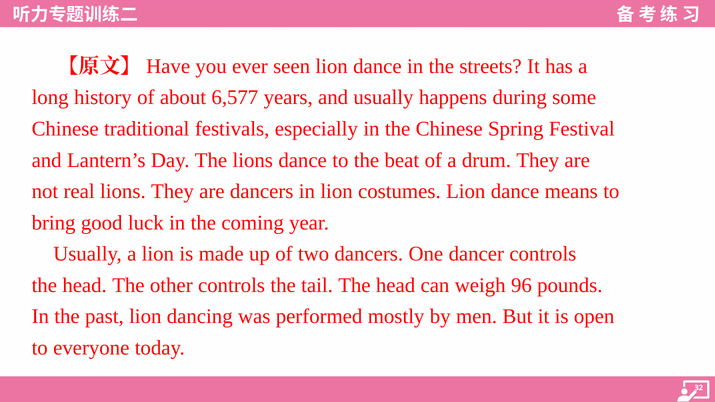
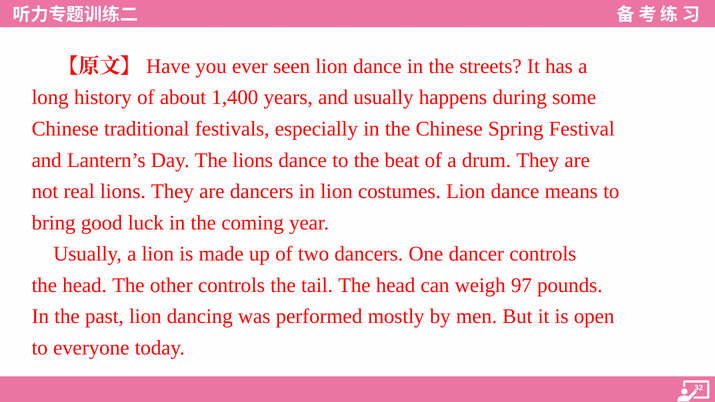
6,577: 6,577 -> 1,400
96: 96 -> 97
